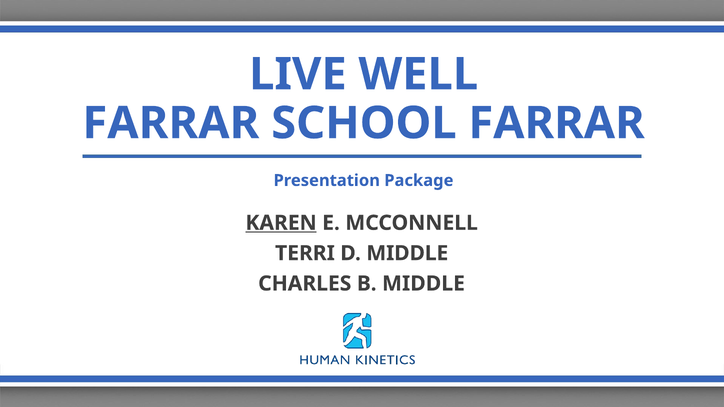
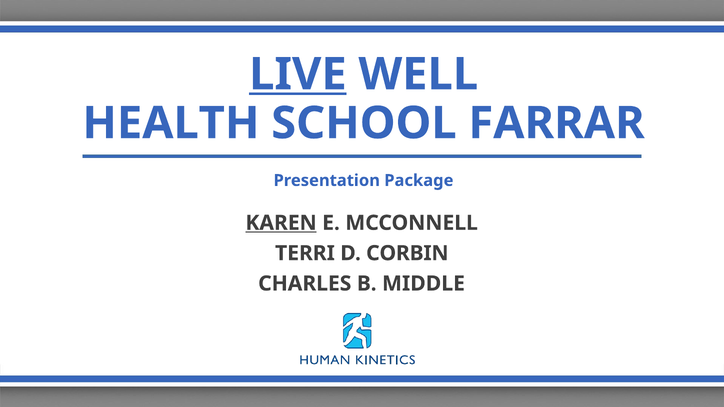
LIVE underline: none -> present
FARRAR at (171, 123): FARRAR -> HEALTH
D MIDDLE: MIDDLE -> CORBIN
